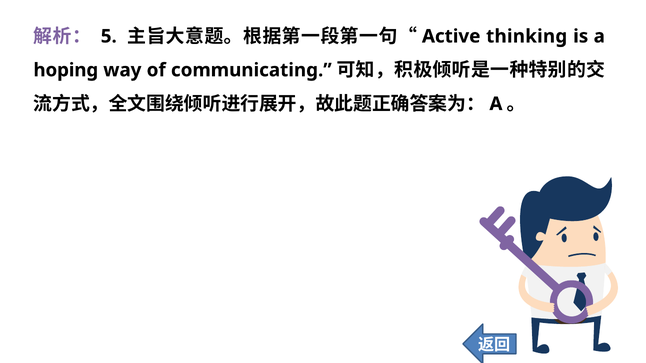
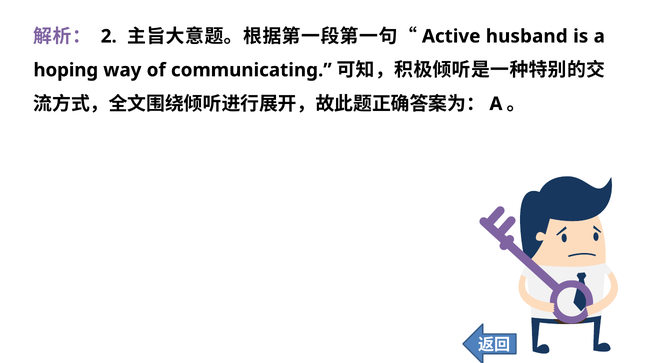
5: 5 -> 2
thinking: thinking -> husband
